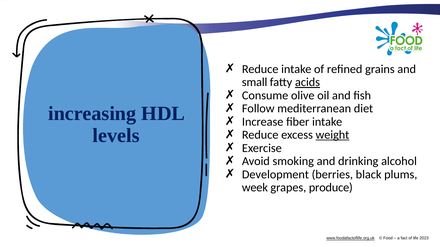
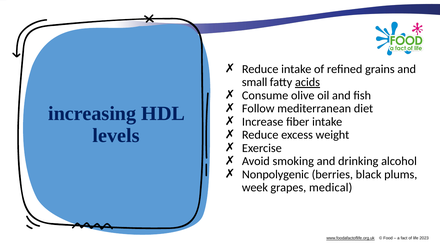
weight underline: present -> none
Development: Development -> Nonpolygenic
produce: produce -> medical
